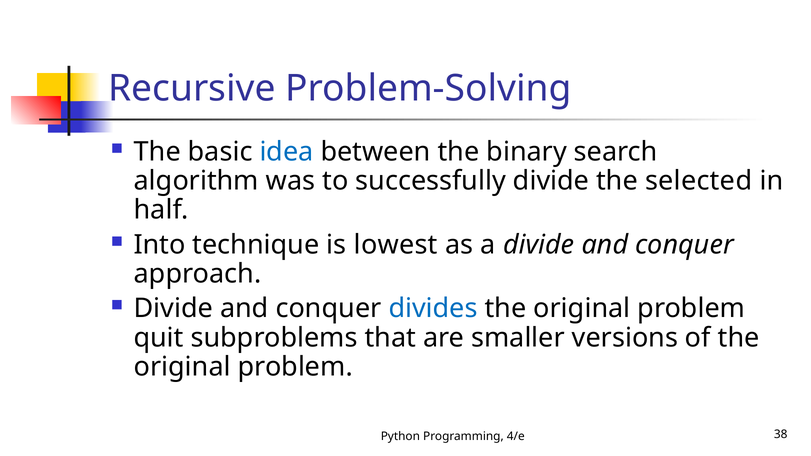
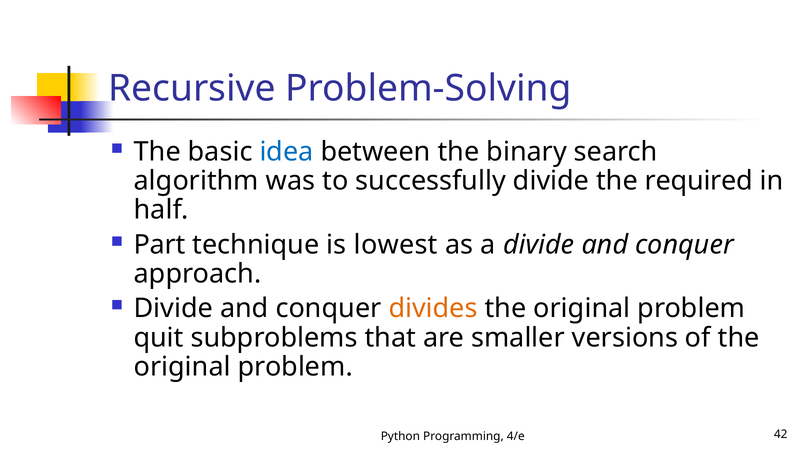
selected: selected -> required
Into: Into -> Part
divides colour: blue -> orange
38: 38 -> 42
